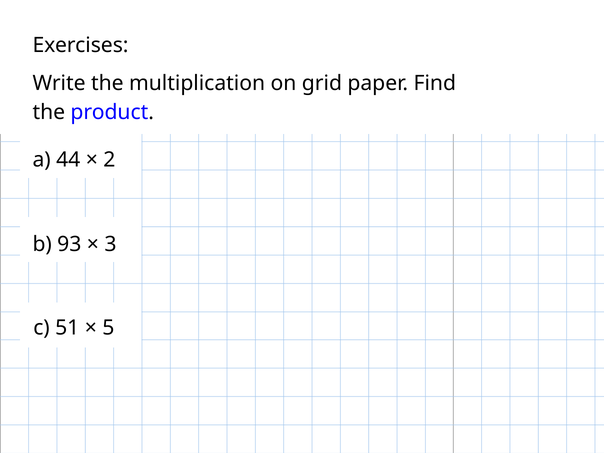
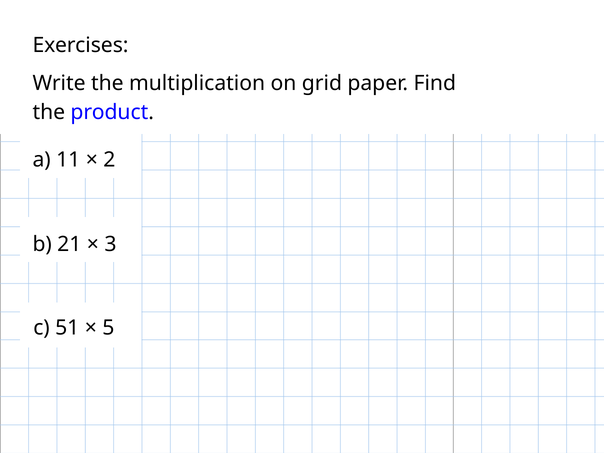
44: 44 -> 11
93: 93 -> 21
